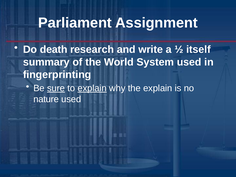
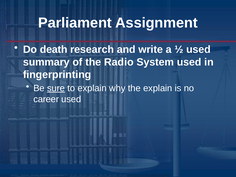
½ itself: itself -> used
World: World -> Radio
explain at (92, 88) underline: present -> none
nature: nature -> career
